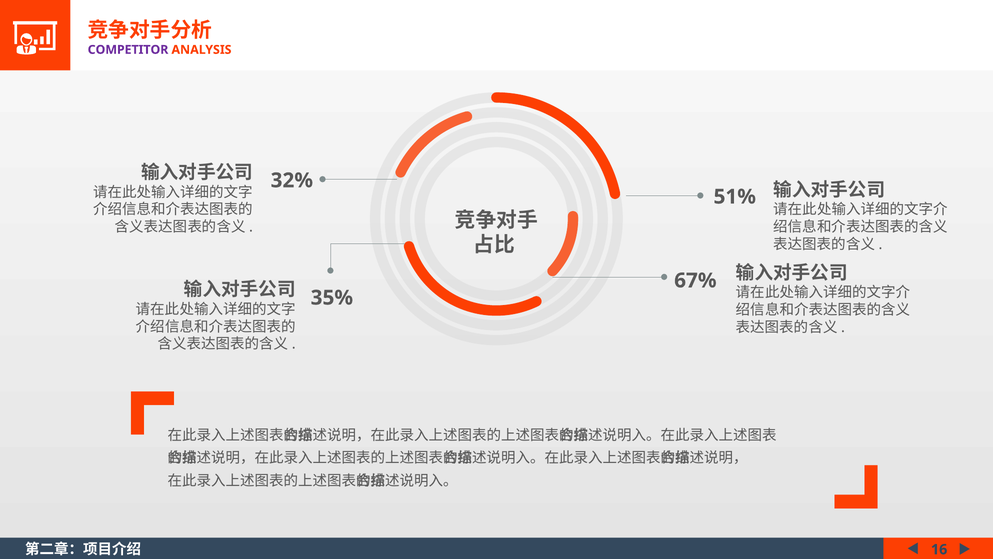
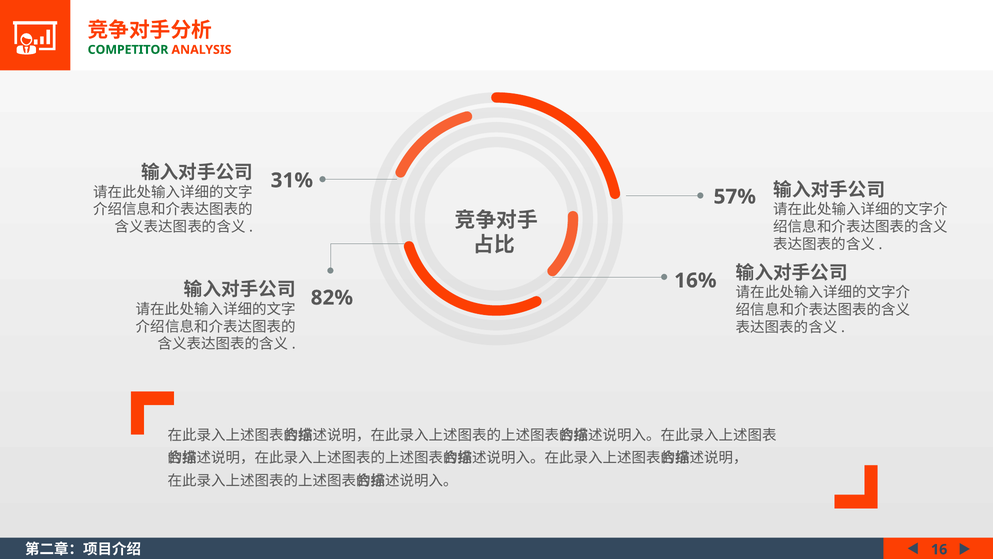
COMPETITOR colour: purple -> green
32%: 32% -> 31%
51%: 51% -> 57%
67%: 67% -> 16%
35%: 35% -> 82%
